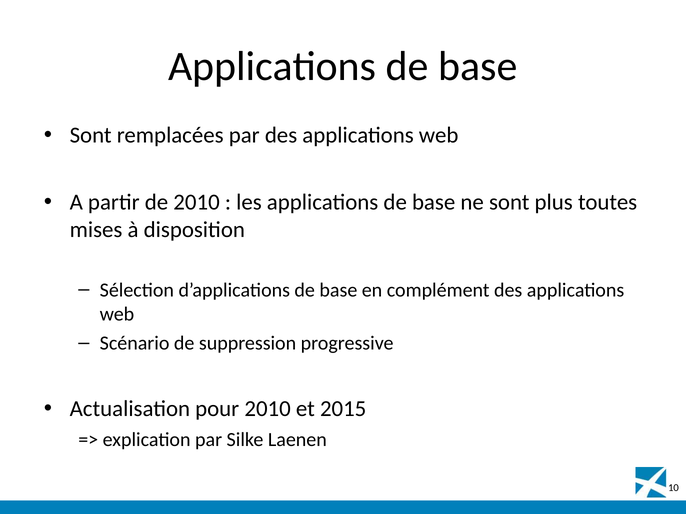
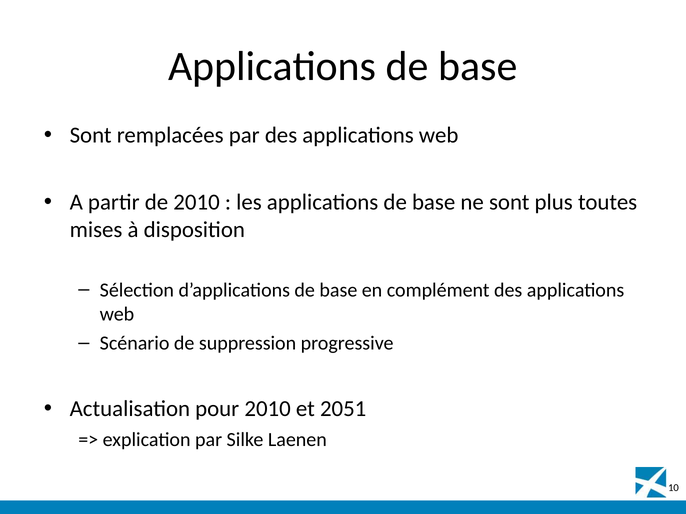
2015: 2015 -> 2051
